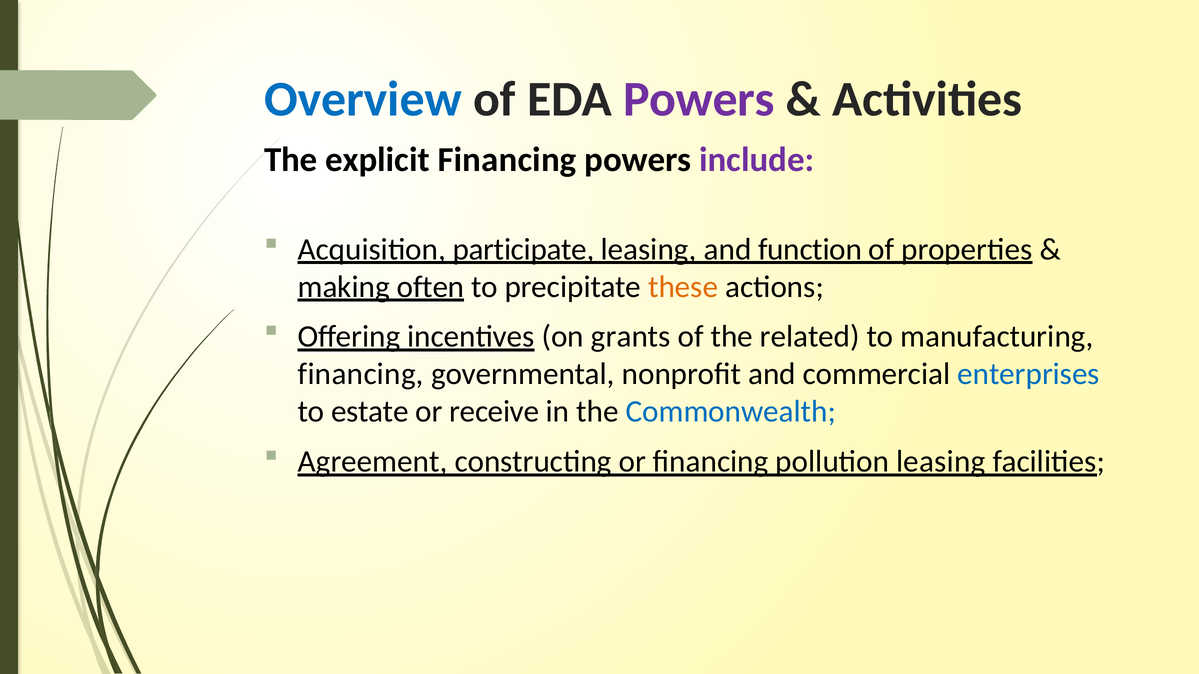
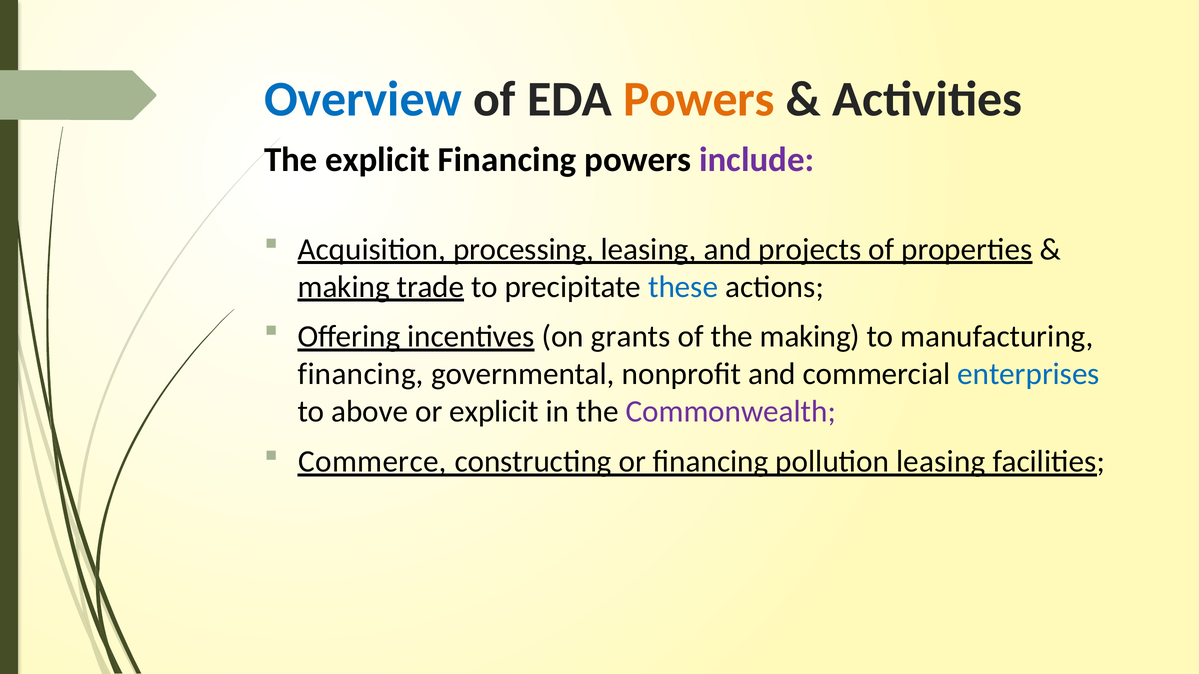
Powers at (699, 99) colour: purple -> orange
participate: participate -> processing
function: function -> projects
often: often -> trade
these colour: orange -> blue
the related: related -> making
estate: estate -> above
or receive: receive -> explicit
Commonwealth colour: blue -> purple
Agreement: Agreement -> Commerce
